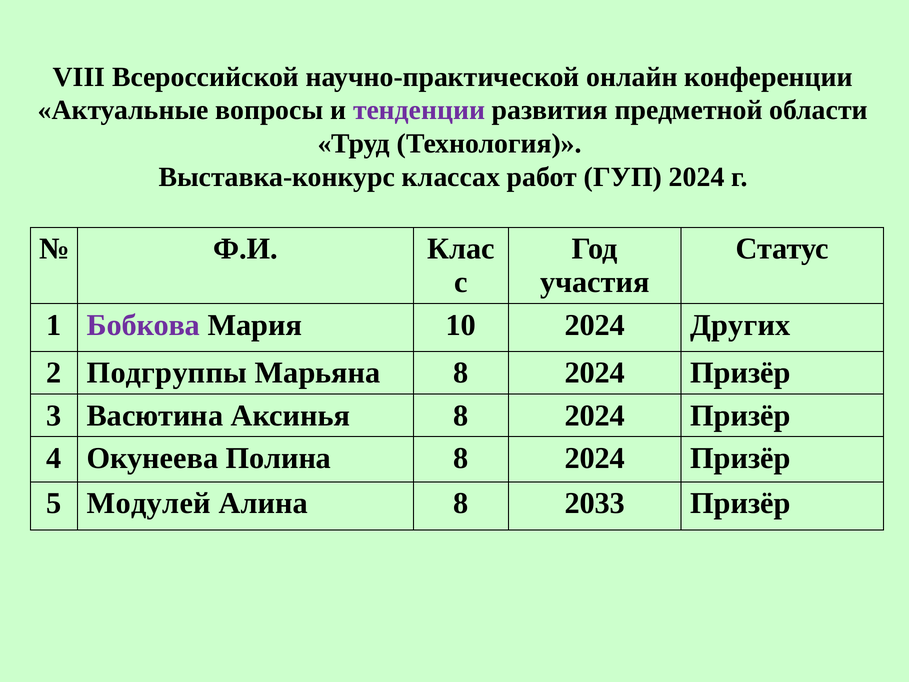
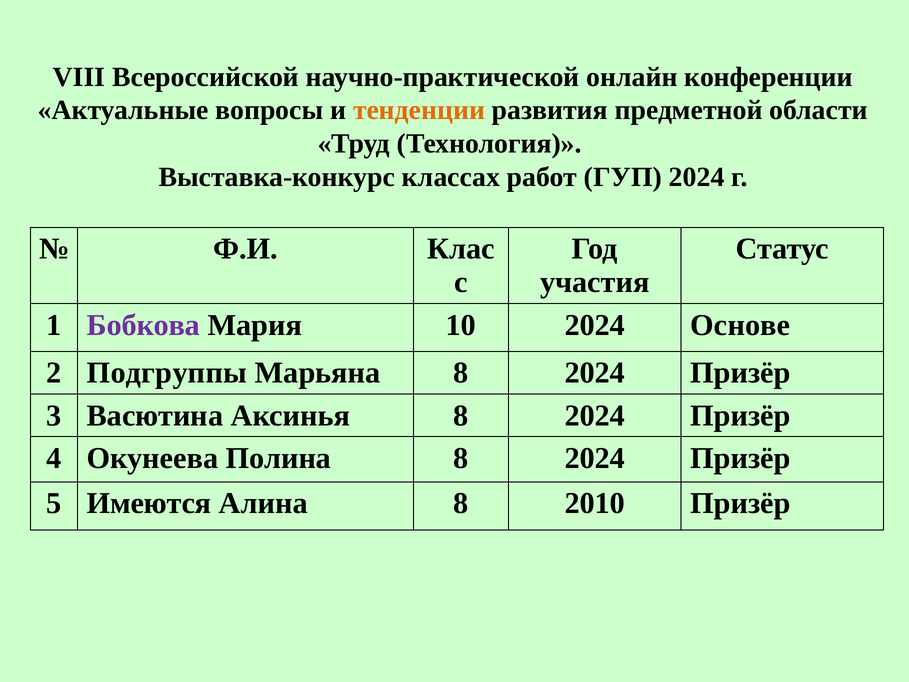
тенденции colour: purple -> orange
Других: Других -> Основе
Модулей: Модулей -> Имеются
2033: 2033 -> 2010
